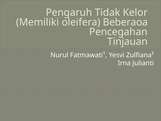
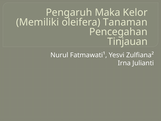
Tidak: Tidak -> Maka
Beberaoa: Beberaoa -> Tanaman
